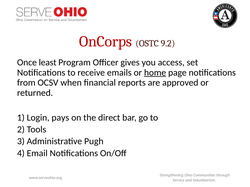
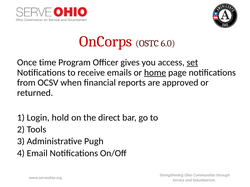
9.2: 9.2 -> 6.0
least: least -> time
set underline: none -> present
pays: pays -> hold
